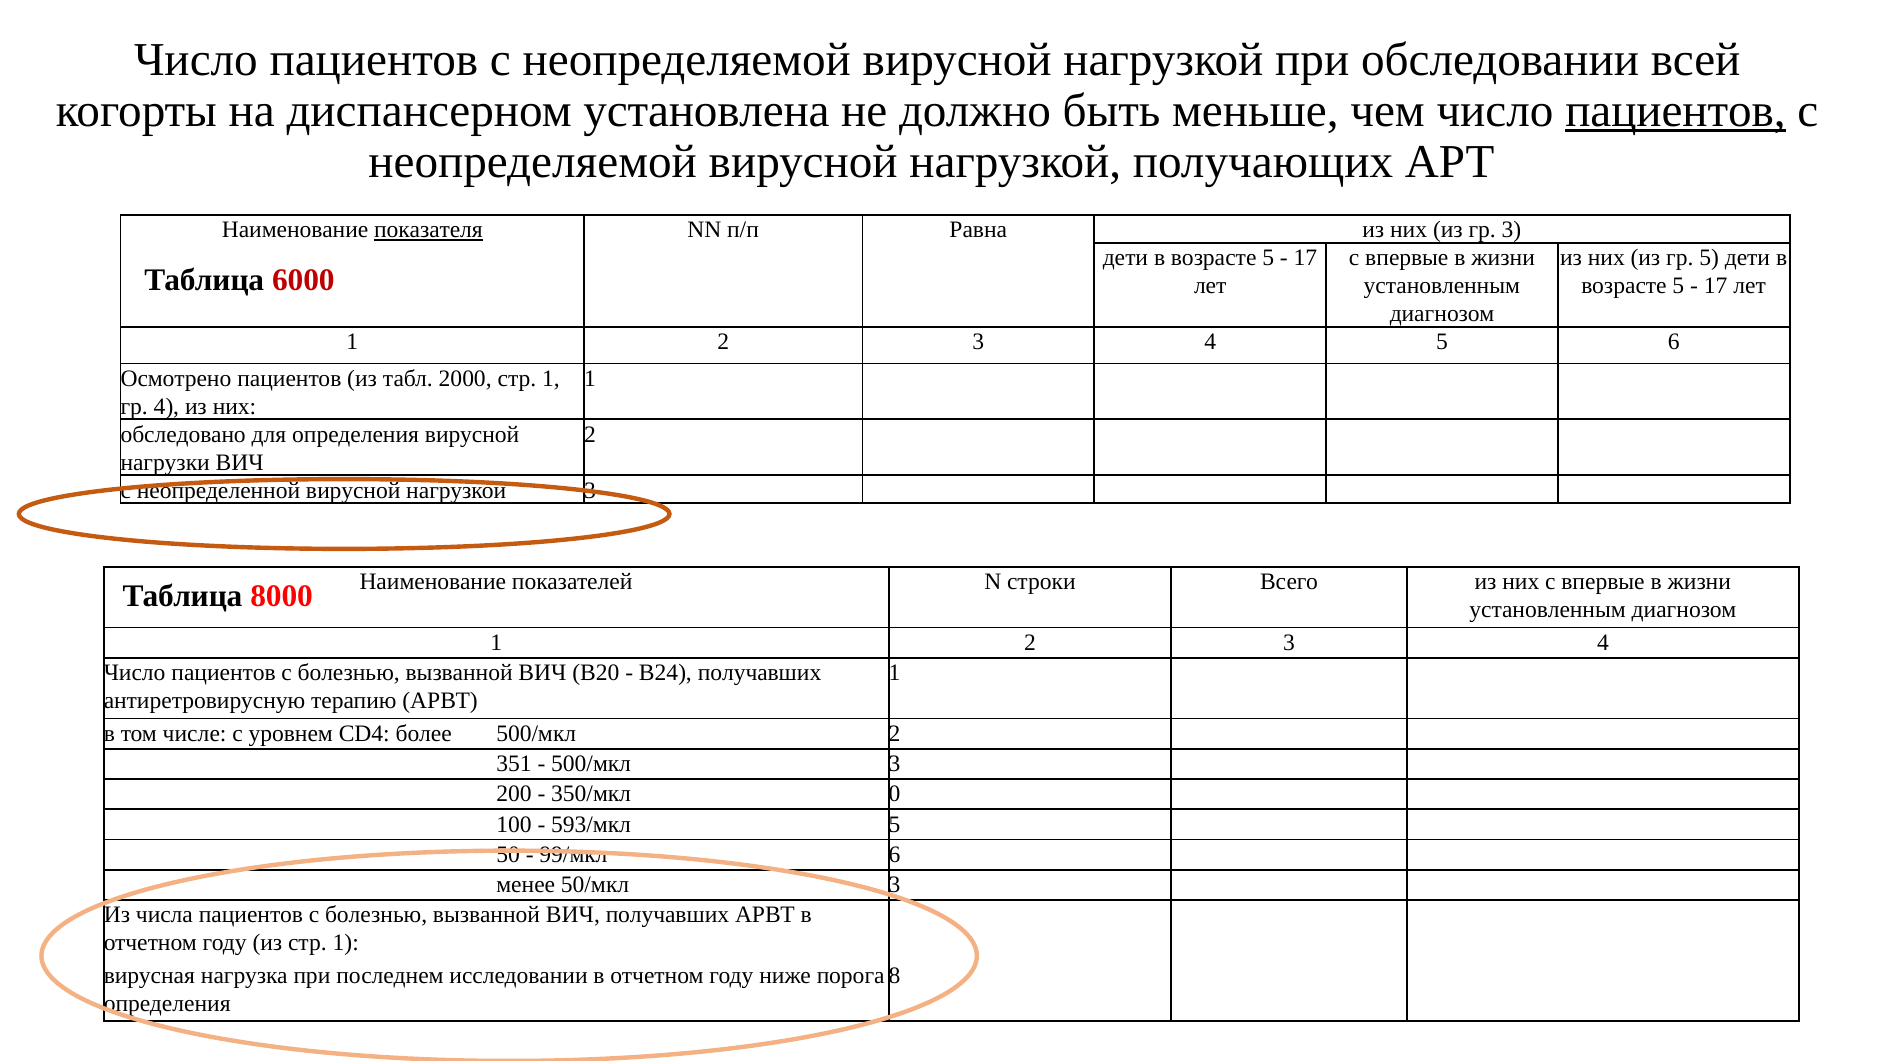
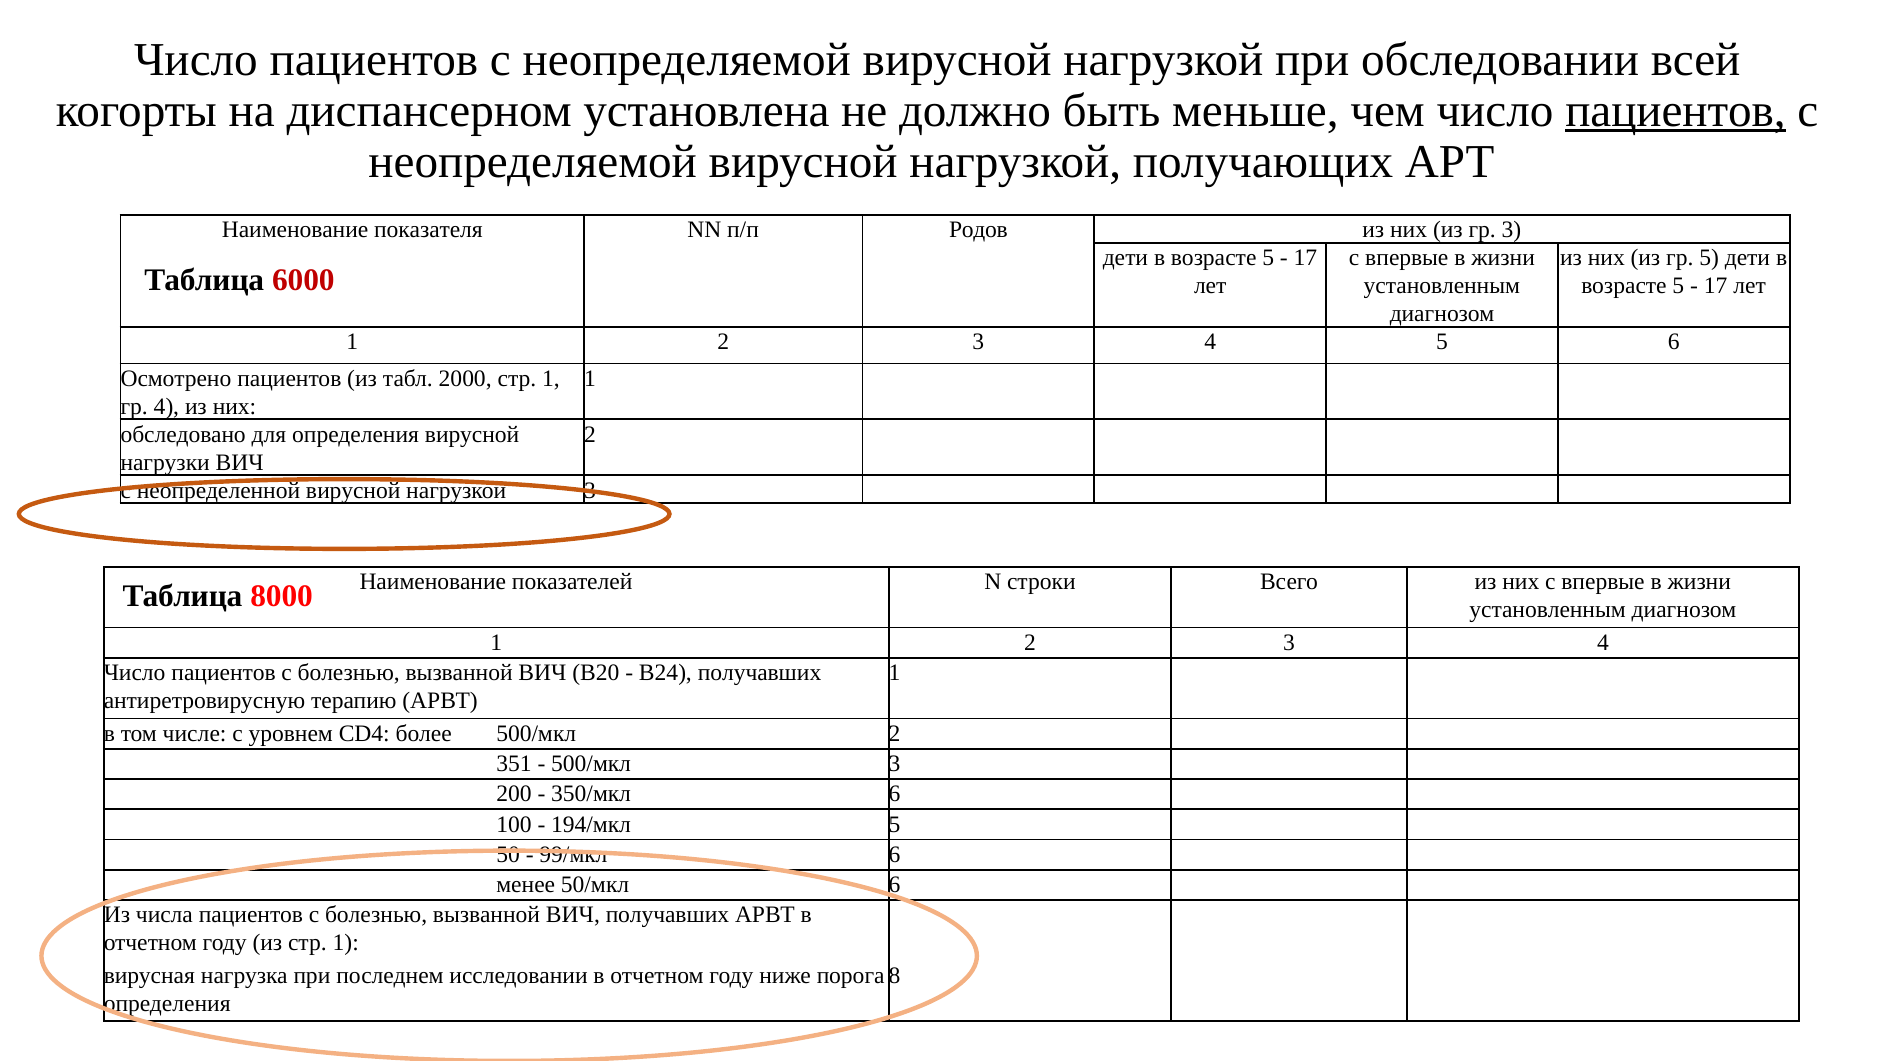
показателя underline: present -> none
Равна: Равна -> Родов
350/мкл 0: 0 -> 6
593/мкл: 593/мкл -> 194/мкл
50/мкл 3: 3 -> 6
